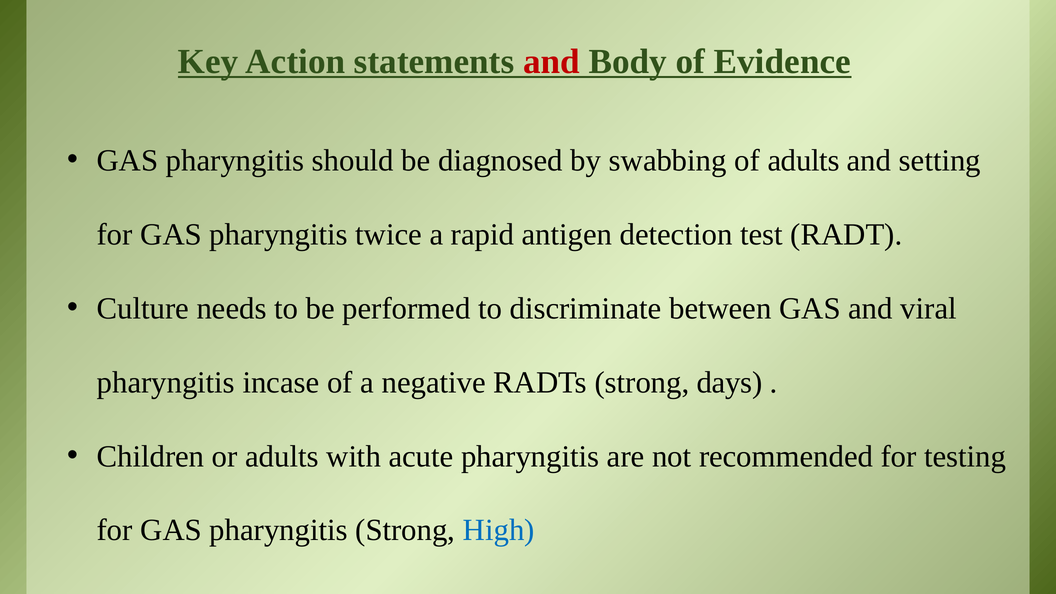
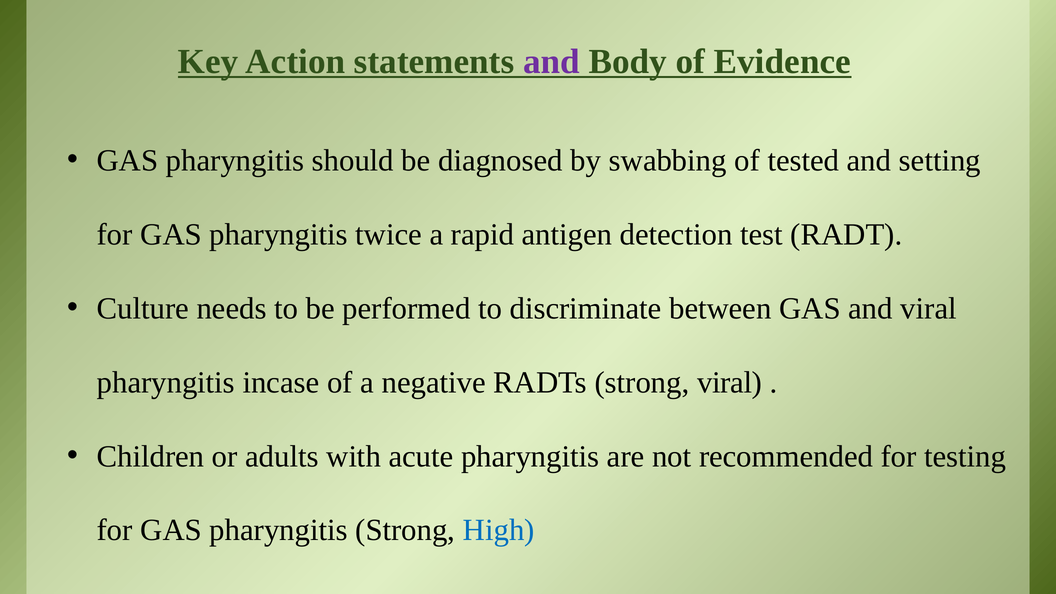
and at (552, 62) colour: red -> purple
of adults: adults -> tested
strong days: days -> viral
